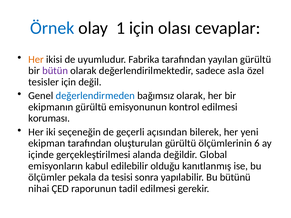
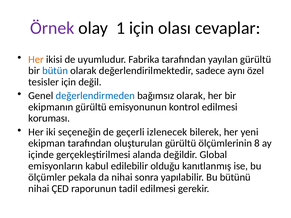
Örnek colour: blue -> purple
bütün colour: purple -> blue
asla: asla -> aynı
açısından: açısından -> izlenecek
6: 6 -> 8
da tesisi: tesisi -> nihai
